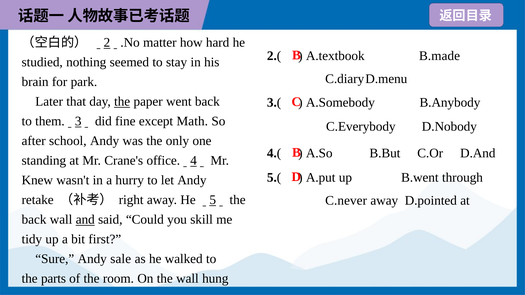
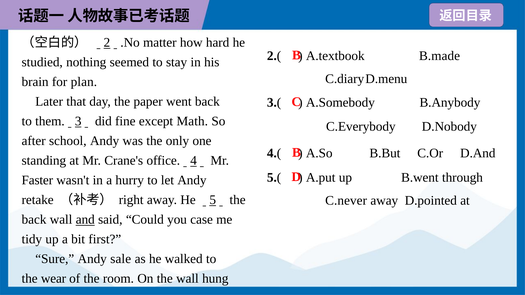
park: park -> plan
the at (122, 102) underline: present -> none
Knew: Knew -> Faster
skill: skill -> case
parts: parts -> wear
